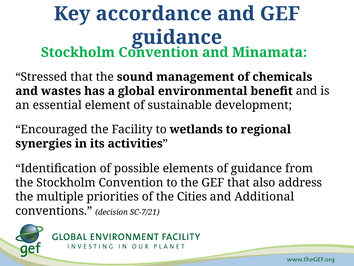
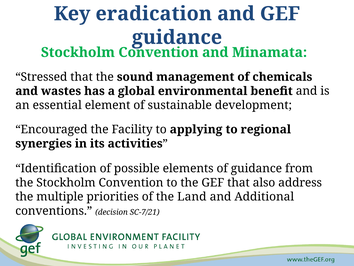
accordance: accordance -> eradication
wetlands: wetlands -> applying
Cities: Cities -> Land
